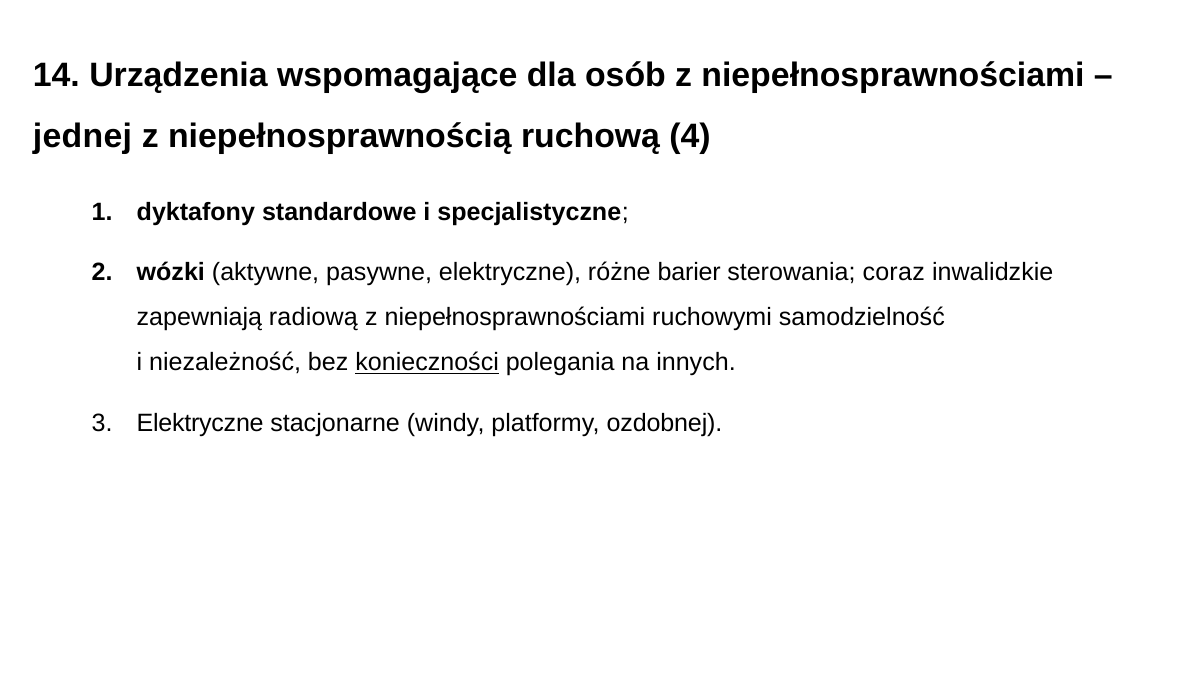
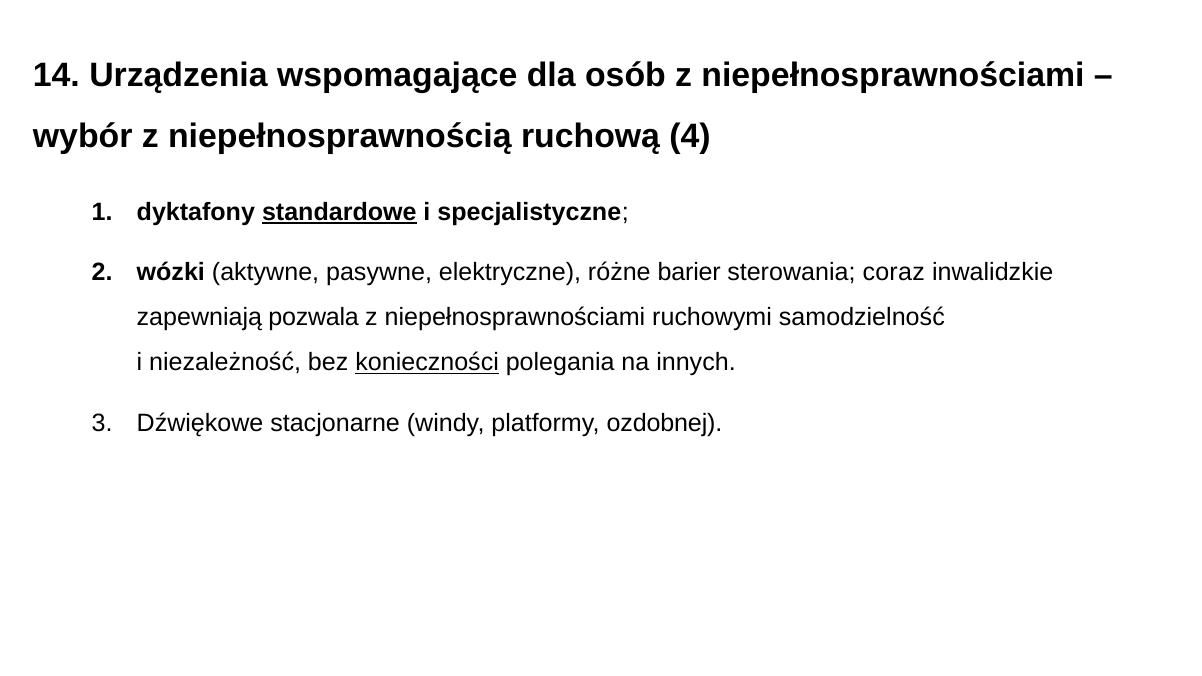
jednej: jednej -> wybór
standardowe underline: none -> present
radiową: radiową -> pozwala
Elektryczne at (200, 423): Elektryczne -> Dźwiękowe
